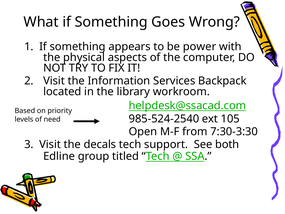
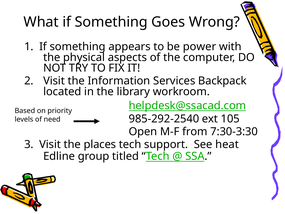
985-524-2540: 985-524-2540 -> 985-292-2540
decals: decals -> places
both: both -> heat
